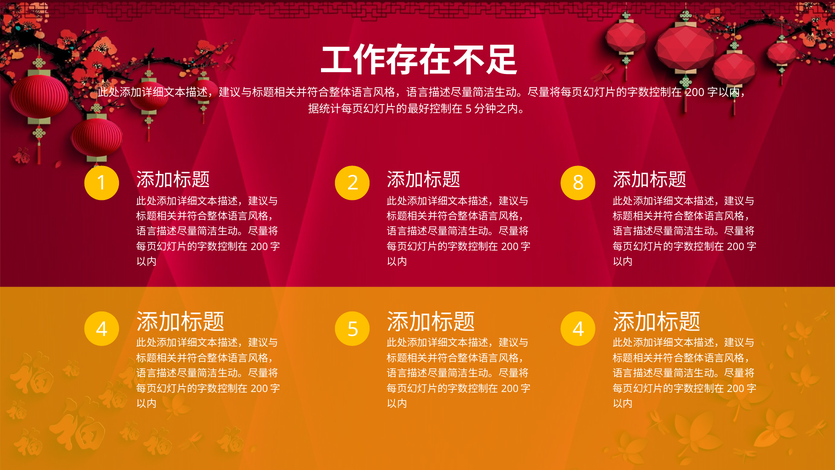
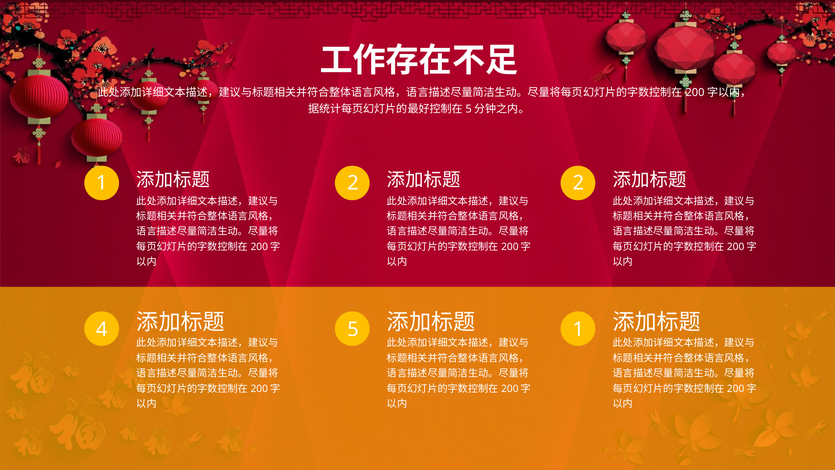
2 8: 8 -> 2
5 4: 4 -> 1
